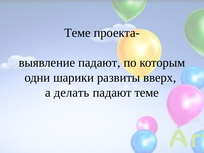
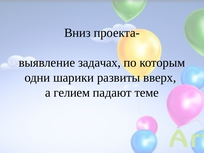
Теме at (77, 33): Теме -> Вниз
выявление падают: падают -> задачах
делать: делать -> гелием
